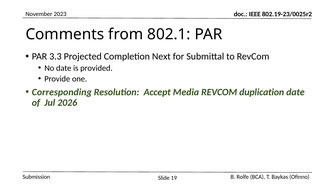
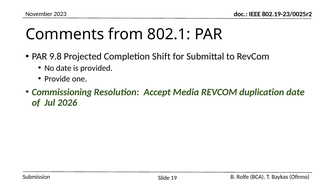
3.3: 3.3 -> 9.8
Next: Next -> Shift
Corresponding: Corresponding -> Commissioning
